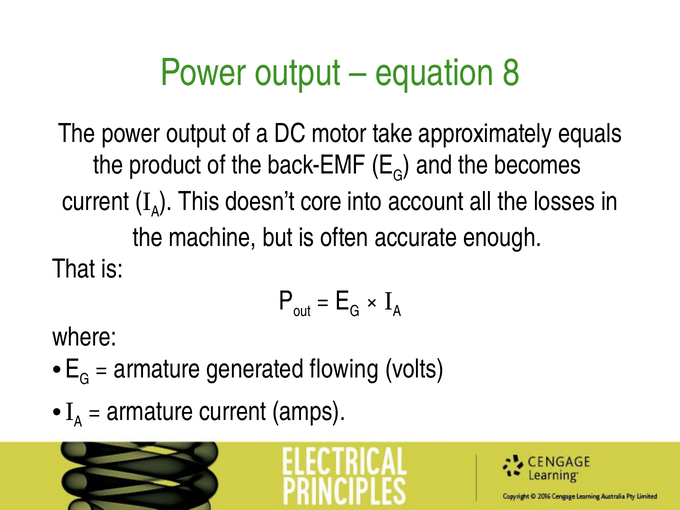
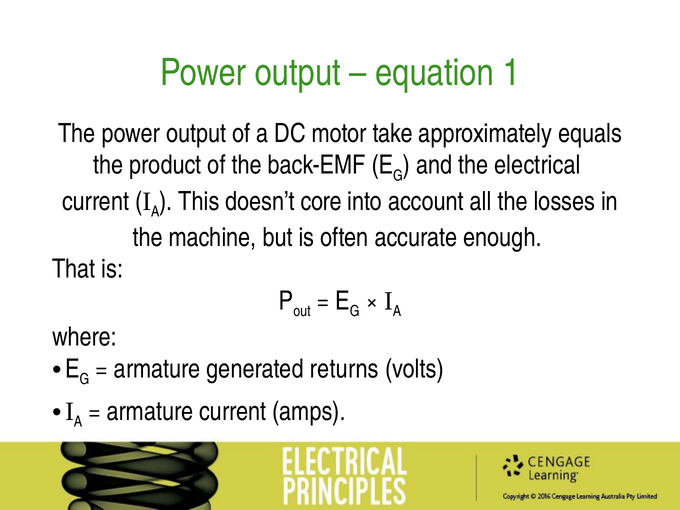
8: 8 -> 1
becomes: becomes -> electrical
flowing: flowing -> returns
